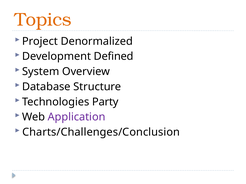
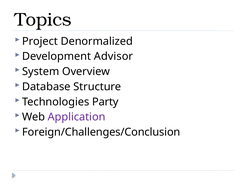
Topics colour: orange -> black
Defined: Defined -> Advisor
Charts/Challenges/Conclusion: Charts/Challenges/Conclusion -> Foreign/Challenges/Conclusion
